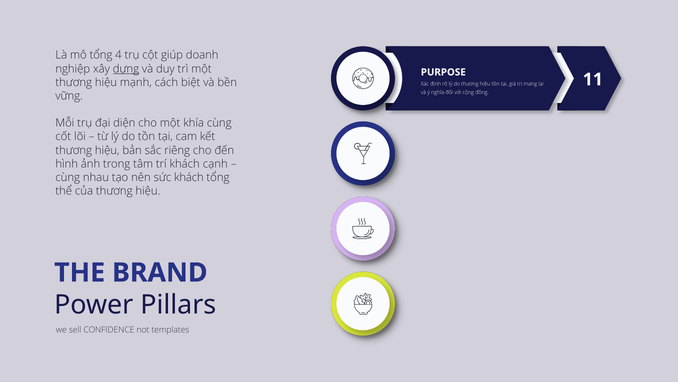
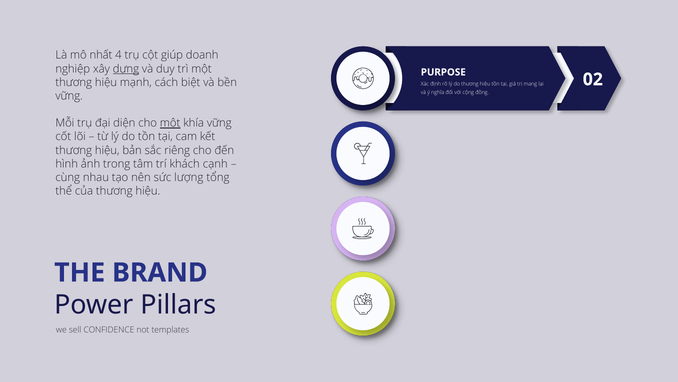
mô tổng: tổng -> nhất
11: 11 -> 02
một at (170, 123) underline: none -> present
khía cùng: cùng -> vững
sức khách: khách -> lượng
